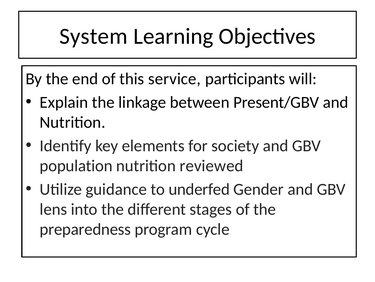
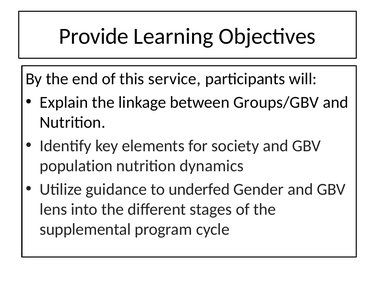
System: System -> Provide
Present/GBV: Present/GBV -> Groups/GBV
reviewed: reviewed -> dynamics
preparedness: preparedness -> supplemental
